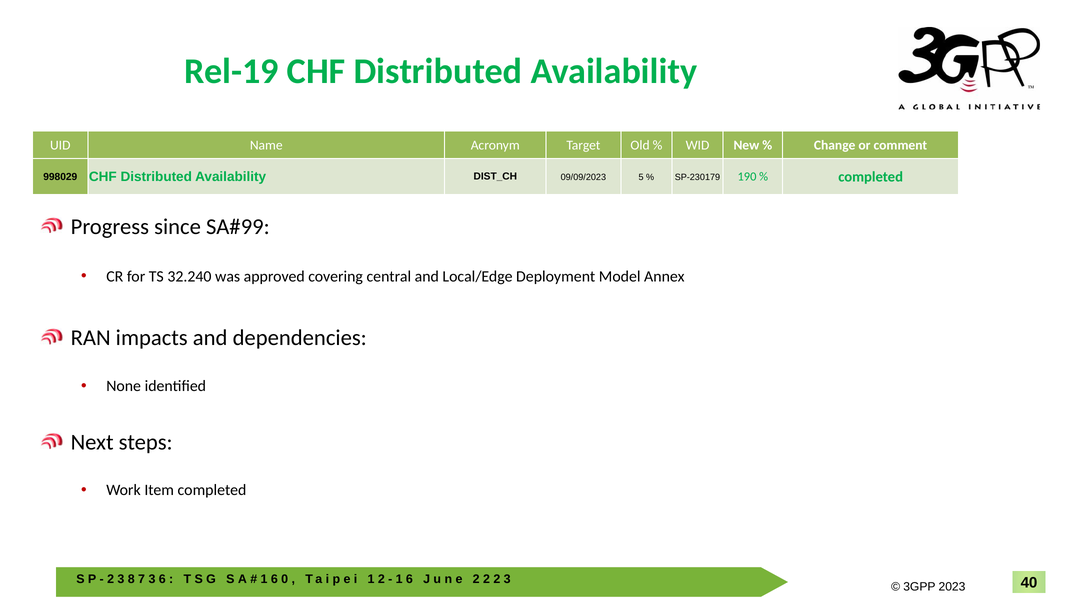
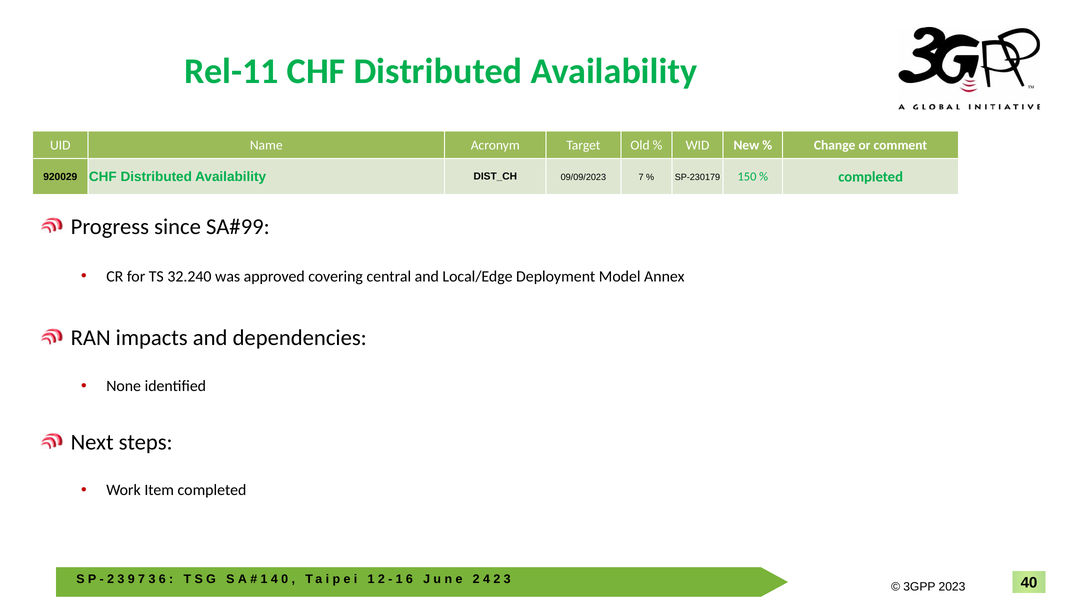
Rel-19: Rel-19 -> Rel-11
998029: 998029 -> 920029
09/09/2023 5: 5 -> 7
190: 190 -> 150
8: 8 -> 9
6 at (274, 580): 6 -> 4
2 at (487, 580): 2 -> 4
